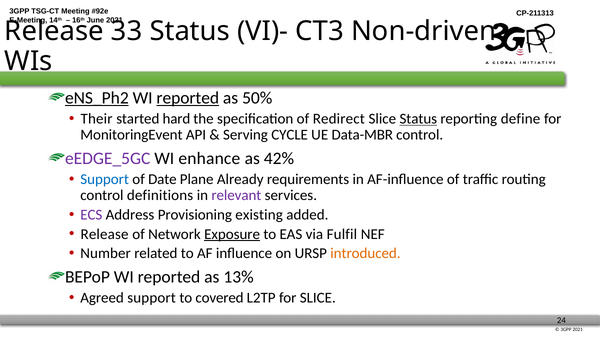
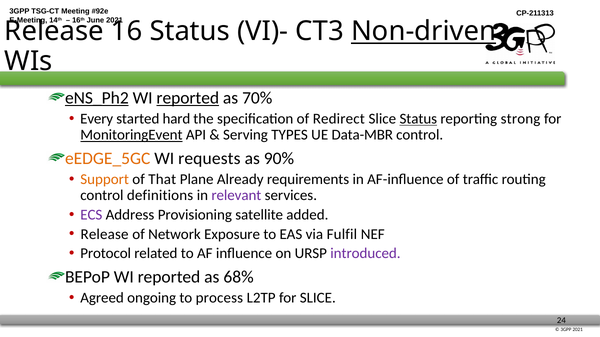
33: 33 -> 16
Non-driven underline: none -> present
50%: 50% -> 70%
Their: Their -> Every
define: define -> strong
MonitoringEvent underline: none -> present
CYCLE: CYCLE -> TYPES
eEDGE_5GC colour: purple -> orange
enhance: enhance -> requests
42%: 42% -> 90%
Support at (105, 180) colour: blue -> orange
Date: Date -> That
existing: existing -> satellite
Exposure underline: present -> none
Number: Number -> Protocol
introduced colour: orange -> purple
13%: 13% -> 68%
Agreed support: support -> ongoing
covered: covered -> process
